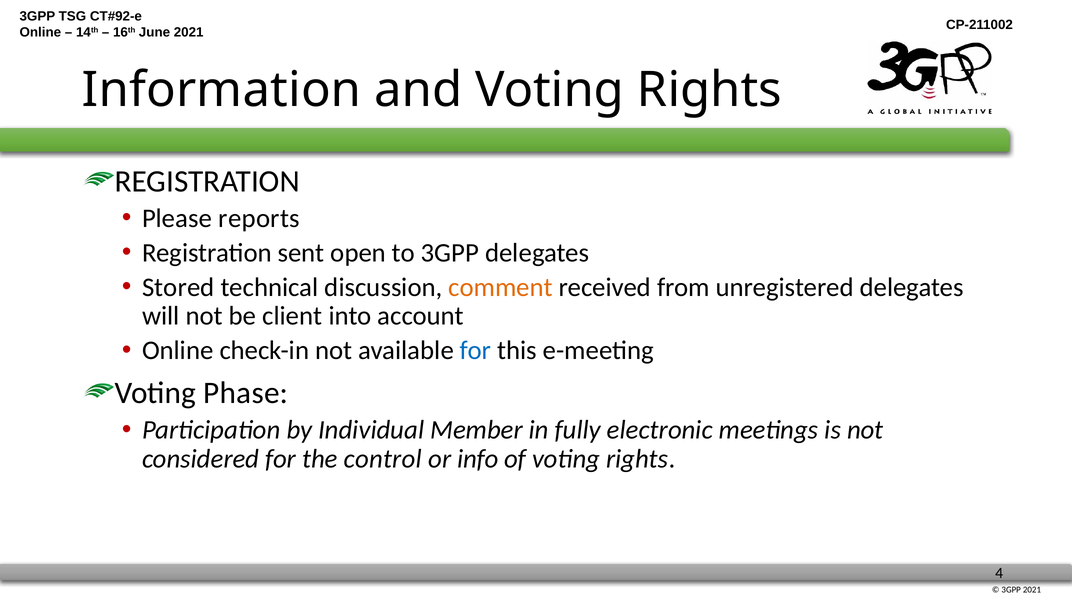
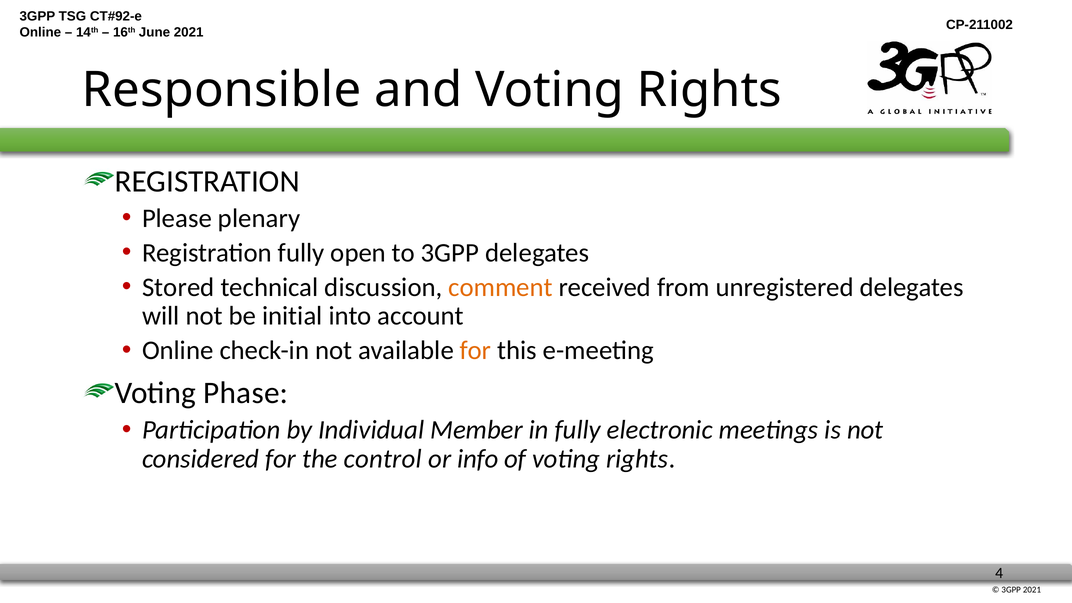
Information: Information -> Responsible
reports: reports -> plenary
Registration sent: sent -> fully
client: client -> initial
for at (476, 351) colour: blue -> orange
